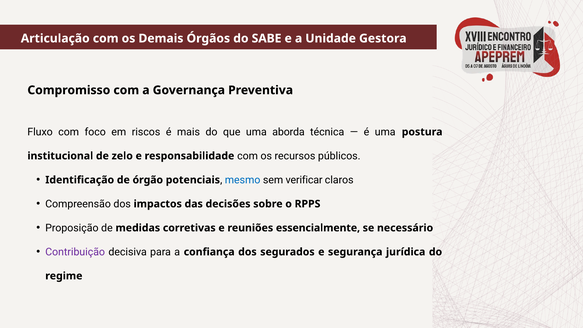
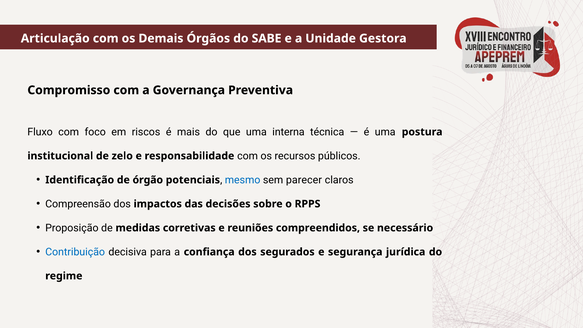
aborda: aborda -> interna
verificar: verificar -> parecer
essencialmente: essencialmente -> compreendidos
Contribuição colour: purple -> blue
